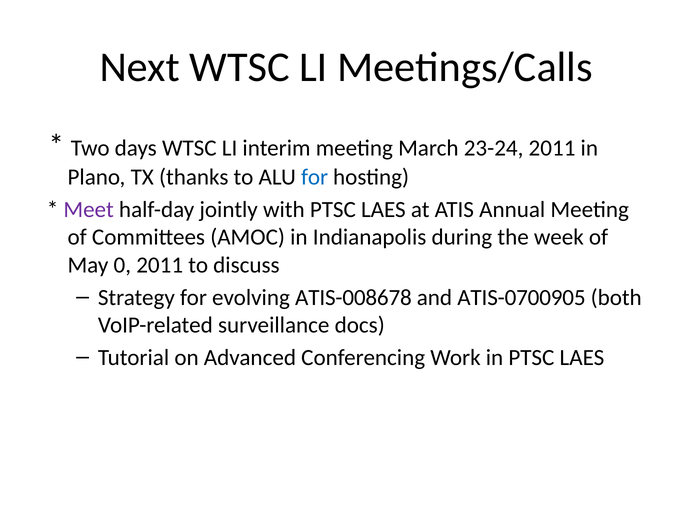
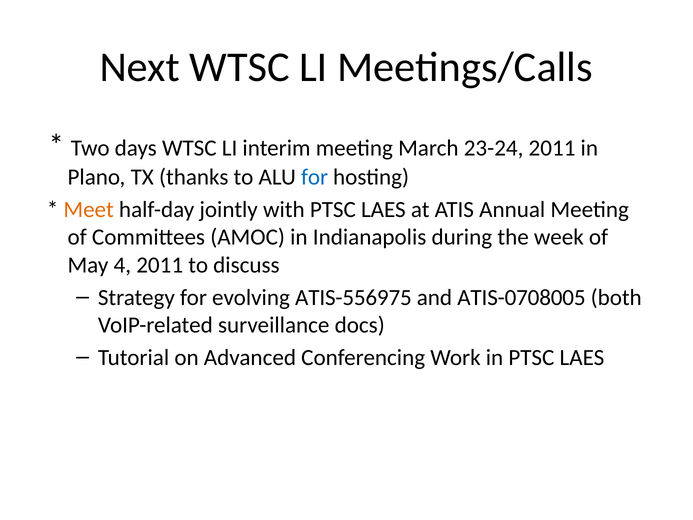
Meet colour: purple -> orange
0: 0 -> 4
ATIS-008678: ATIS-008678 -> ATIS-556975
ATIS-0700905: ATIS-0700905 -> ATIS-0708005
